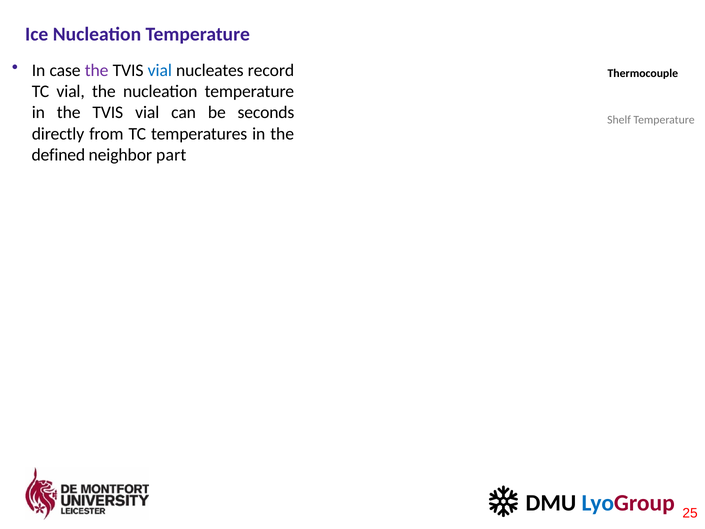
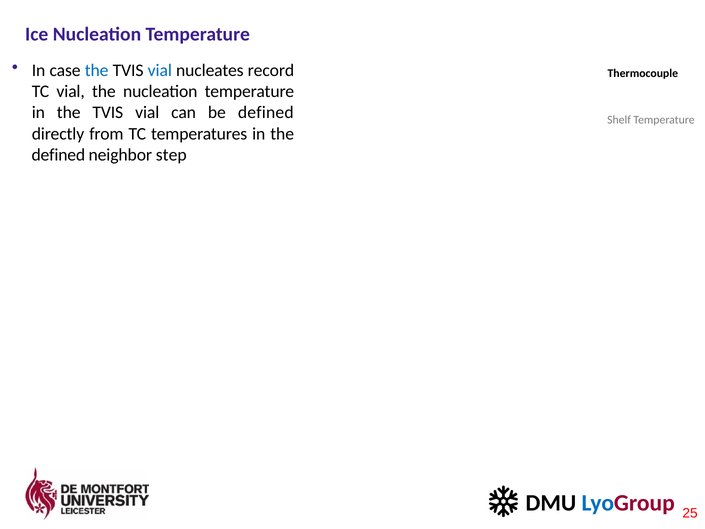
the at (97, 70) colour: purple -> blue
be seconds: seconds -> defined
part: part -> step
